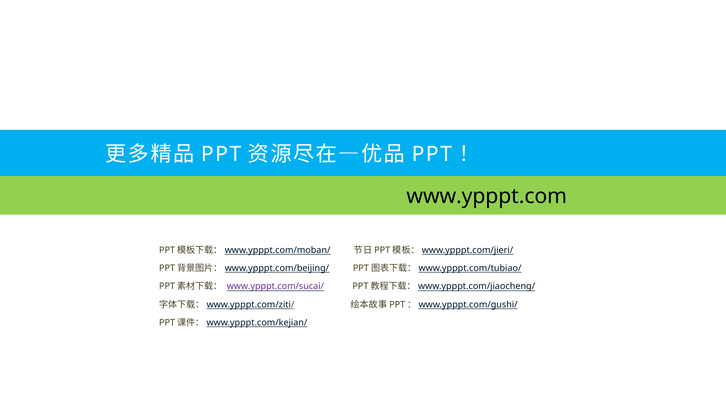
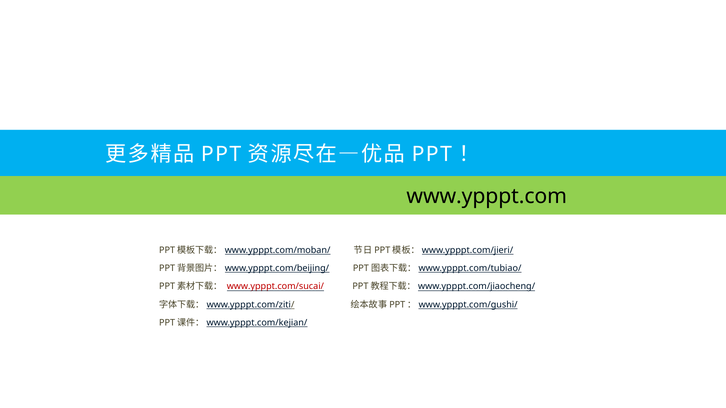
www.ypppt.com/sucai/ colour: purple -> red
